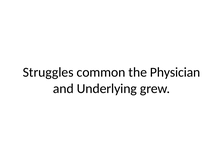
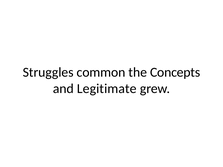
Physician: Physician -> Concepts
Underlying: Underlying -> Legitimate
